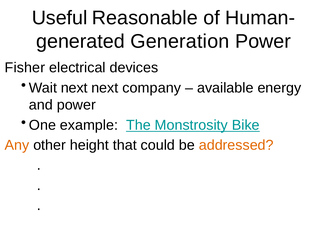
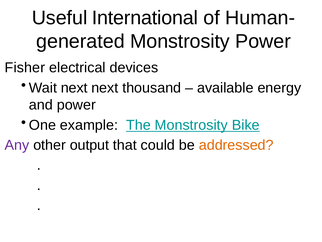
Reasonable: Reasonable -> International
Generation at (180, 41): Generation -> Monstrosity
company: company -> thousand
Any colour: orange -> purple
height: height -> output
